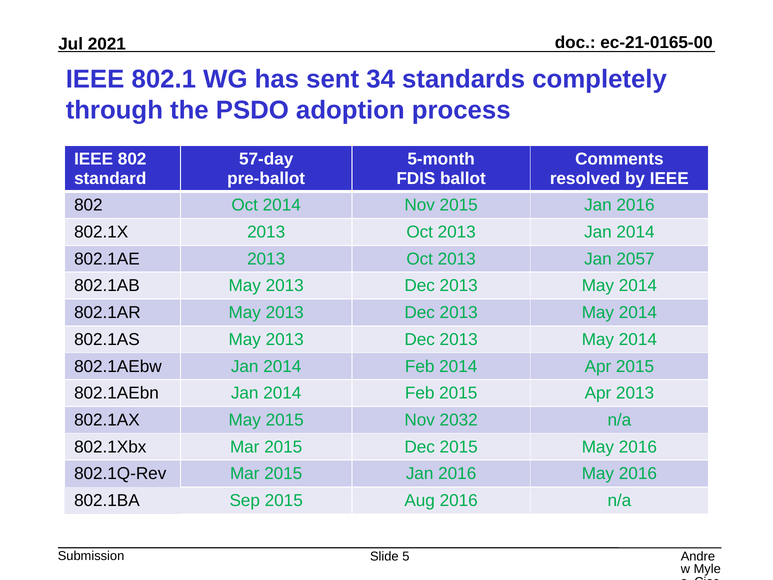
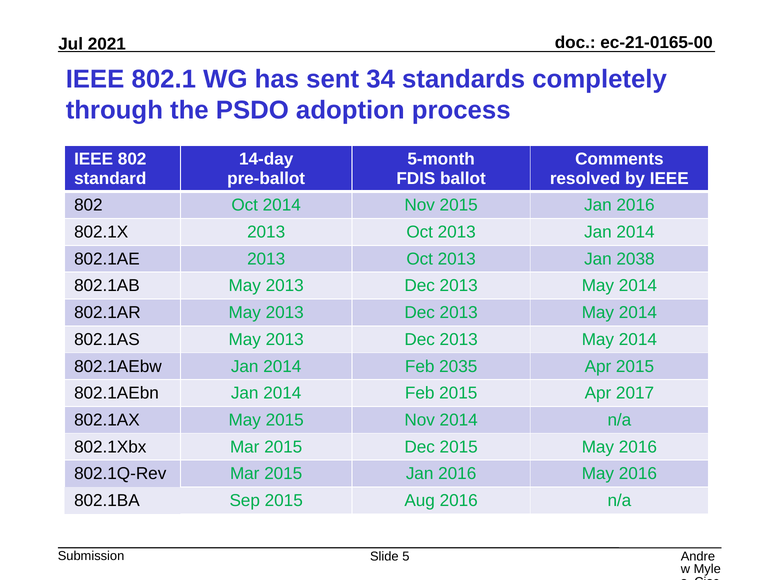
57-day: 57-day -> 14-day
2057: 2057 -> 2038
Feb 2014: 2014 -> 2035
Apr 2013: 2013 -> 2017
Nov 2032: 2032 -> 2014
